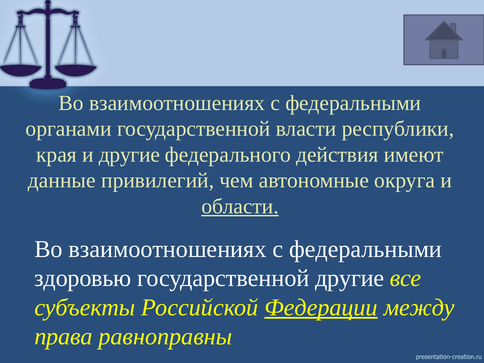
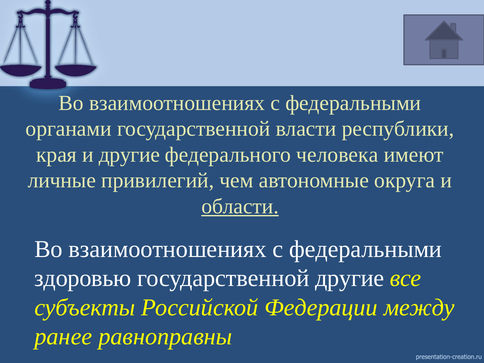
действия: действия -> человека
данные: данные -> личные
Федерации underline: present -> none
права: права -> ранее
